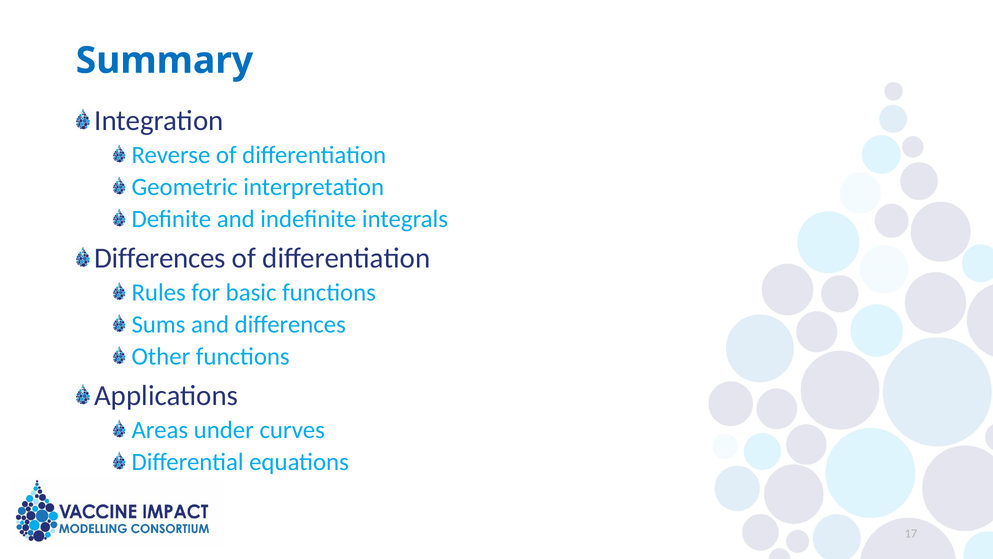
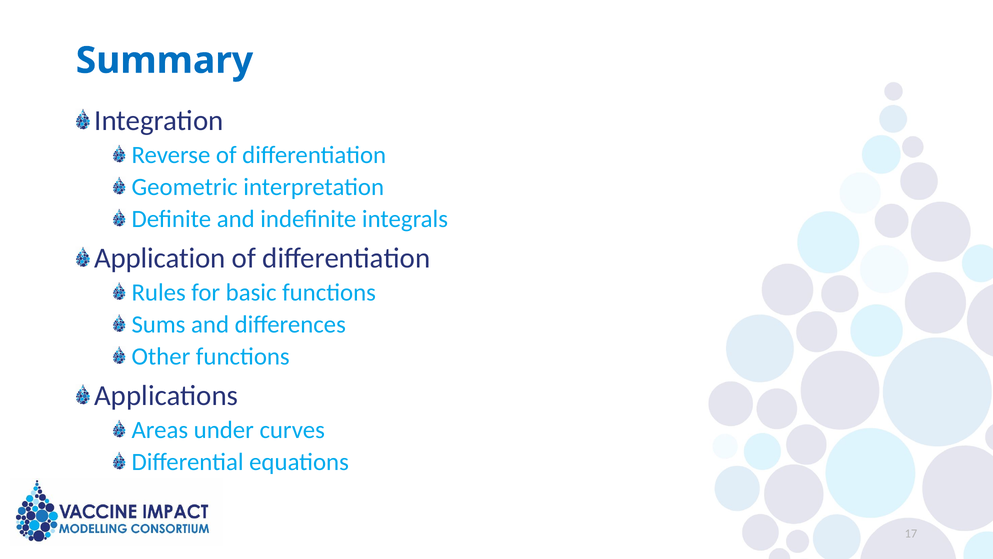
Differences at (160, 258): Differences -> Application
